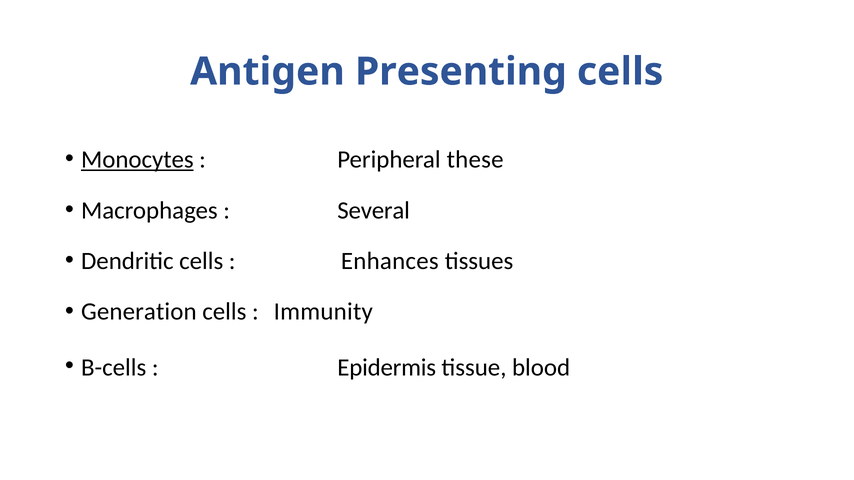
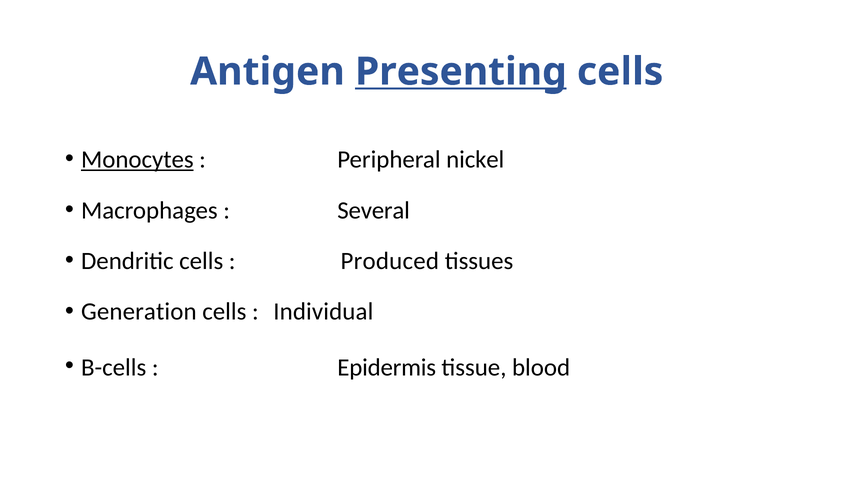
Presenting underline: none -> present
these: these -> nickel
Enhances: Enhances -> Produced
Immunity: Immunity -> Individual
